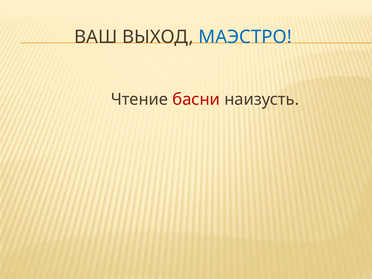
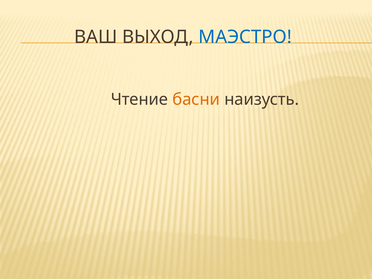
басни colour: red -> orange
